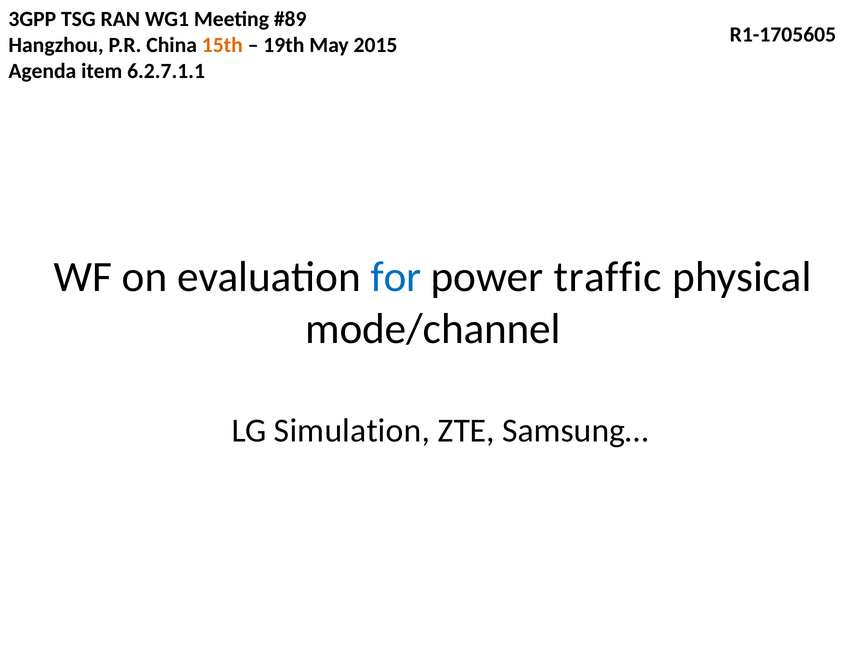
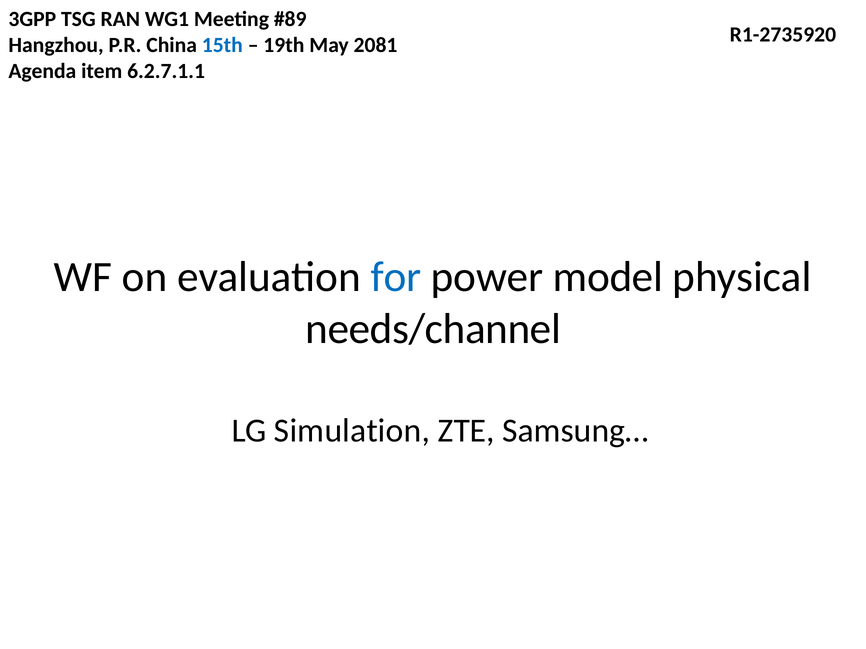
R1-1705605: R1-1705605 -> R1-2735920
15th colour: orange -> blue
2015: 2015 -> 2081
traffic: traffic -> model
mode/channel: mode/channel -> needs/channel
